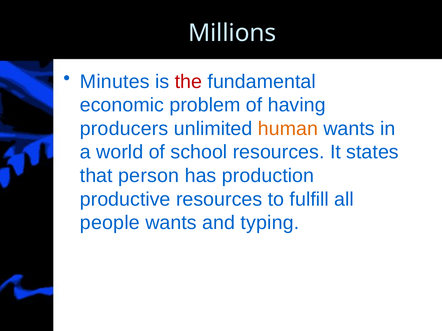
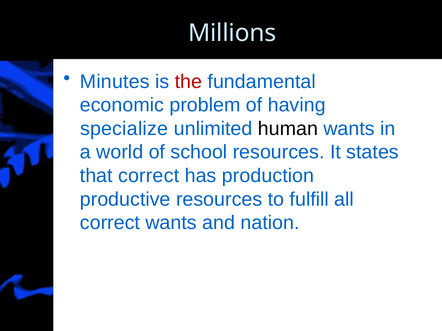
producers: producers -> specialize
human colour: orange -> black
that person: person -> correct
people at (110, 223): people -> correct
typing: typing -> nation
